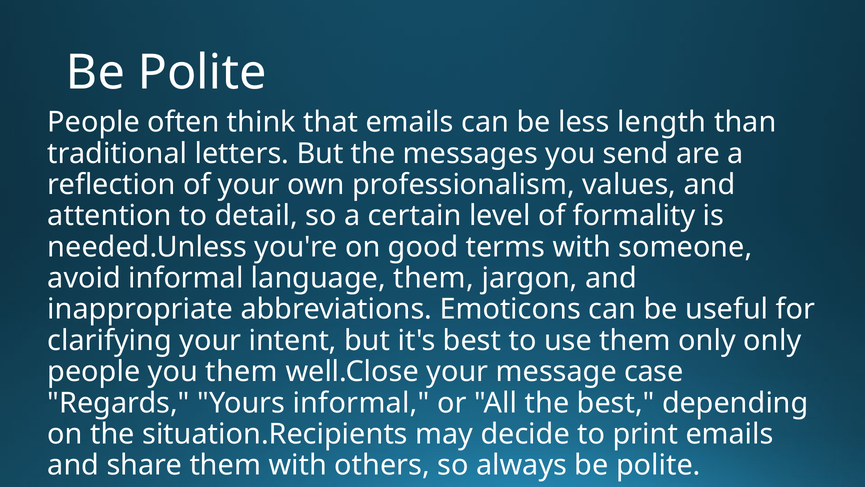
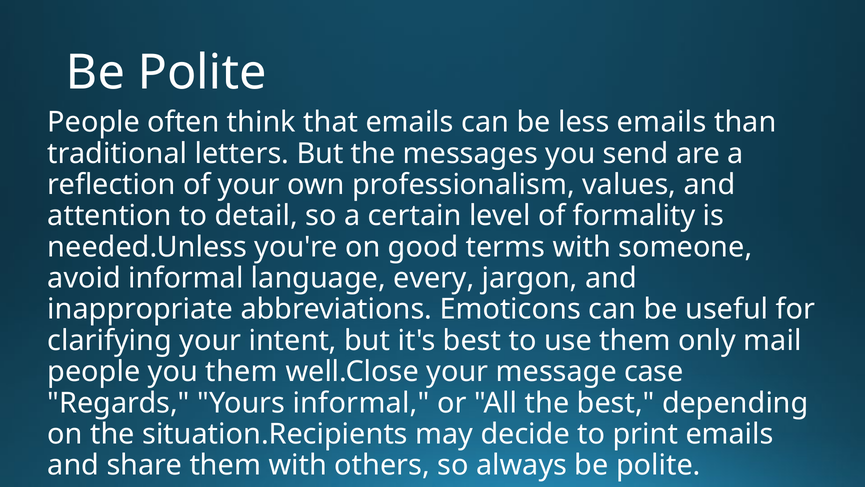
less length: length -> emails
language them: them -> every
only only: only -> mail
